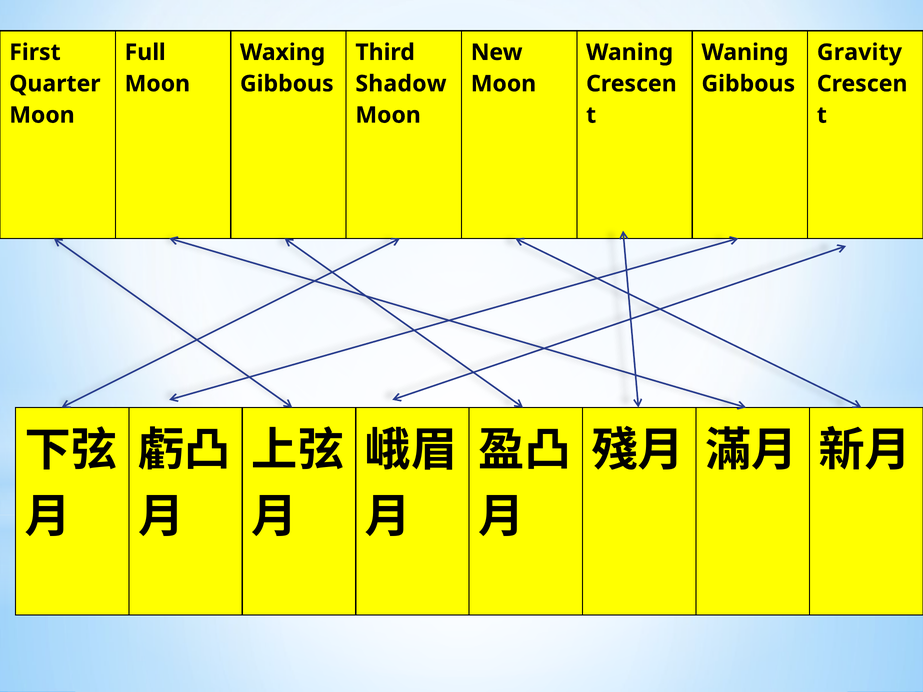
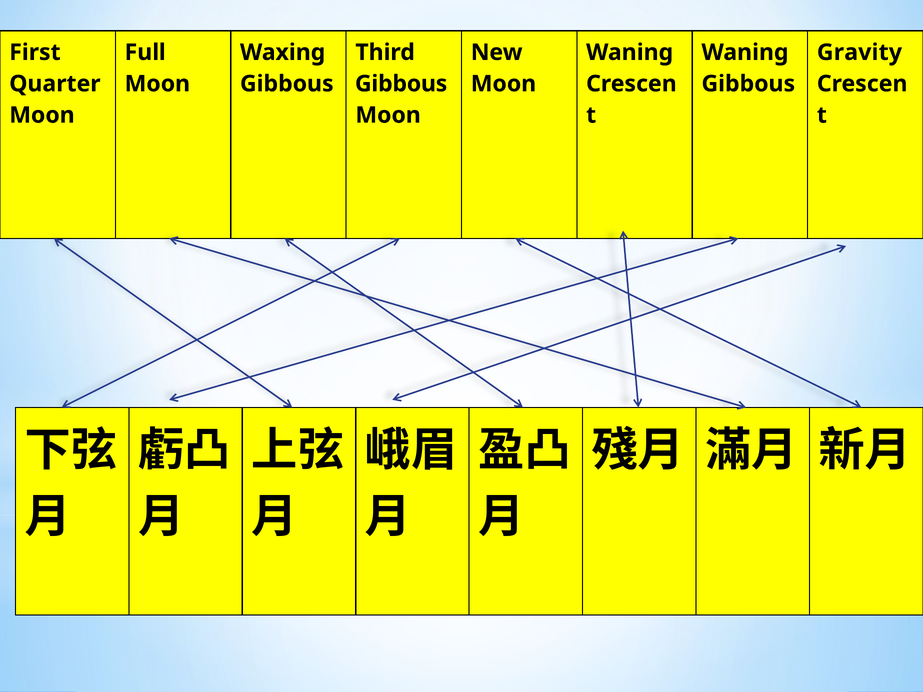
Shadow at (401, 84): Shadow -> Gibbous
